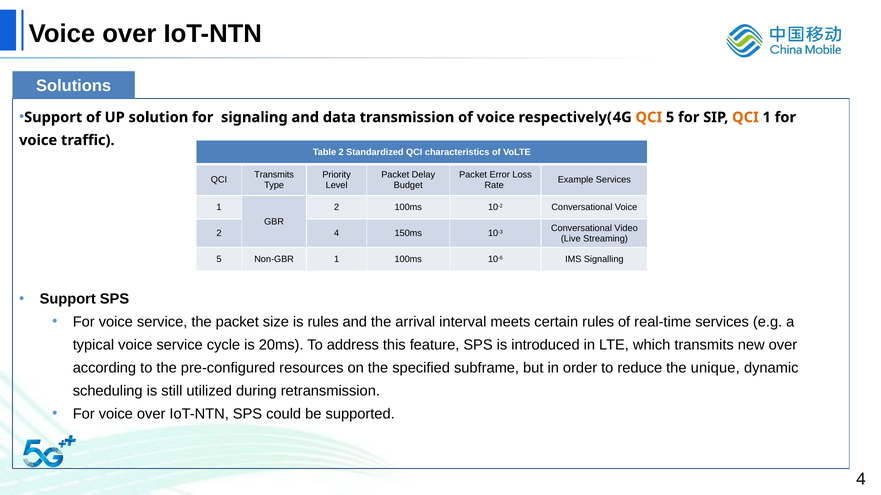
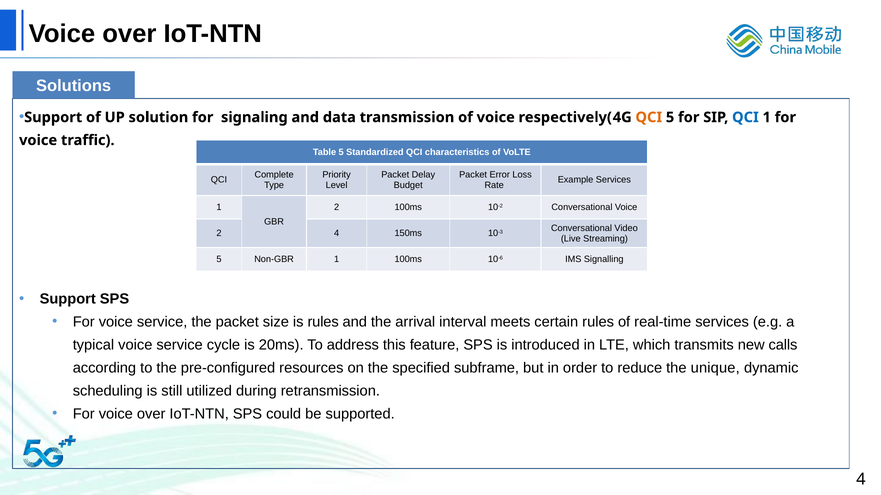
QCI at (745, 117) colour: orange -> blue
Table 2: 2 -> 5
Transmits at (274, 175): Transmits -> Complete
new over: over -> calls
